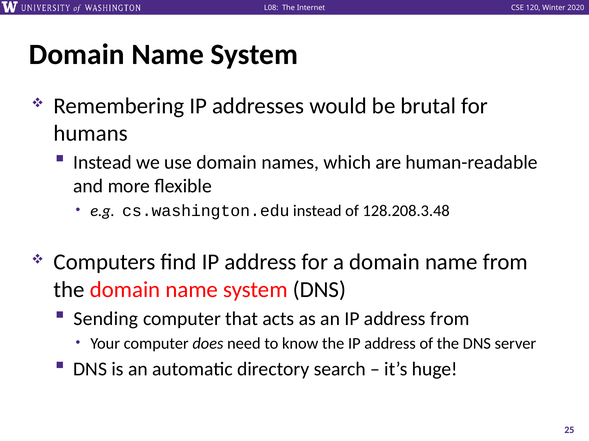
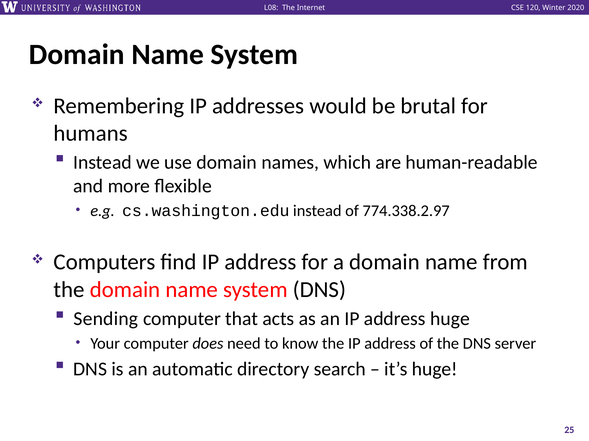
128.208.3.48: 128.208.3.48 -> 774.338.2.97
address from: from -> huge
